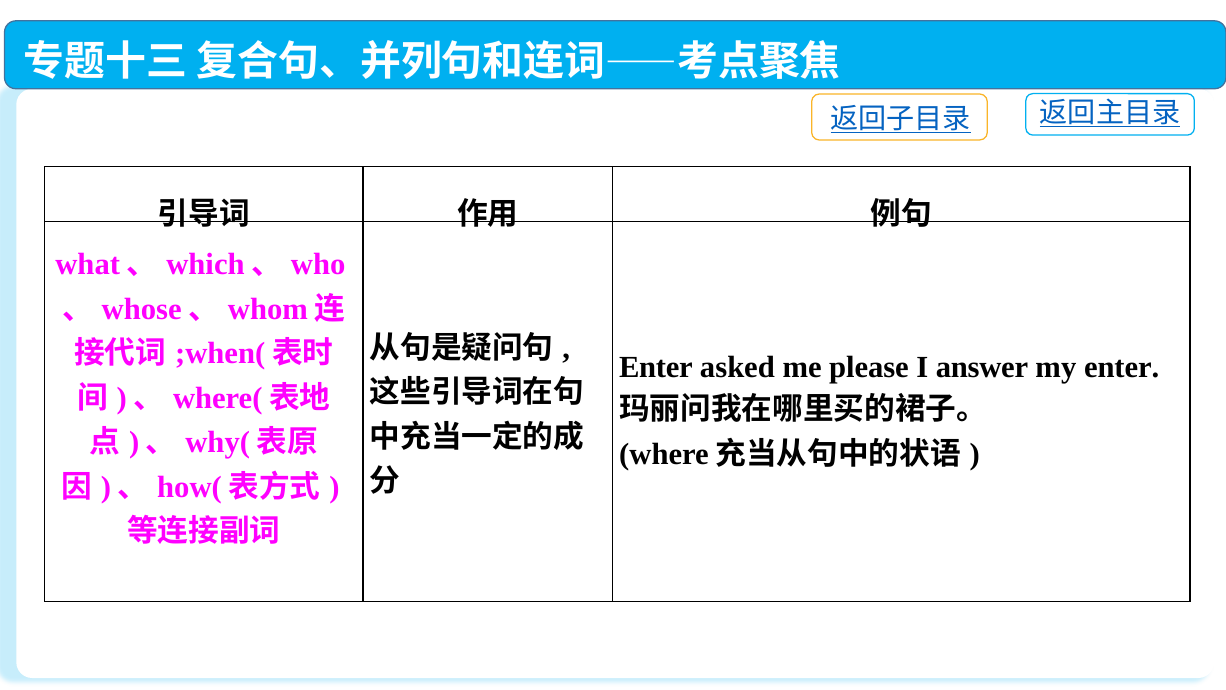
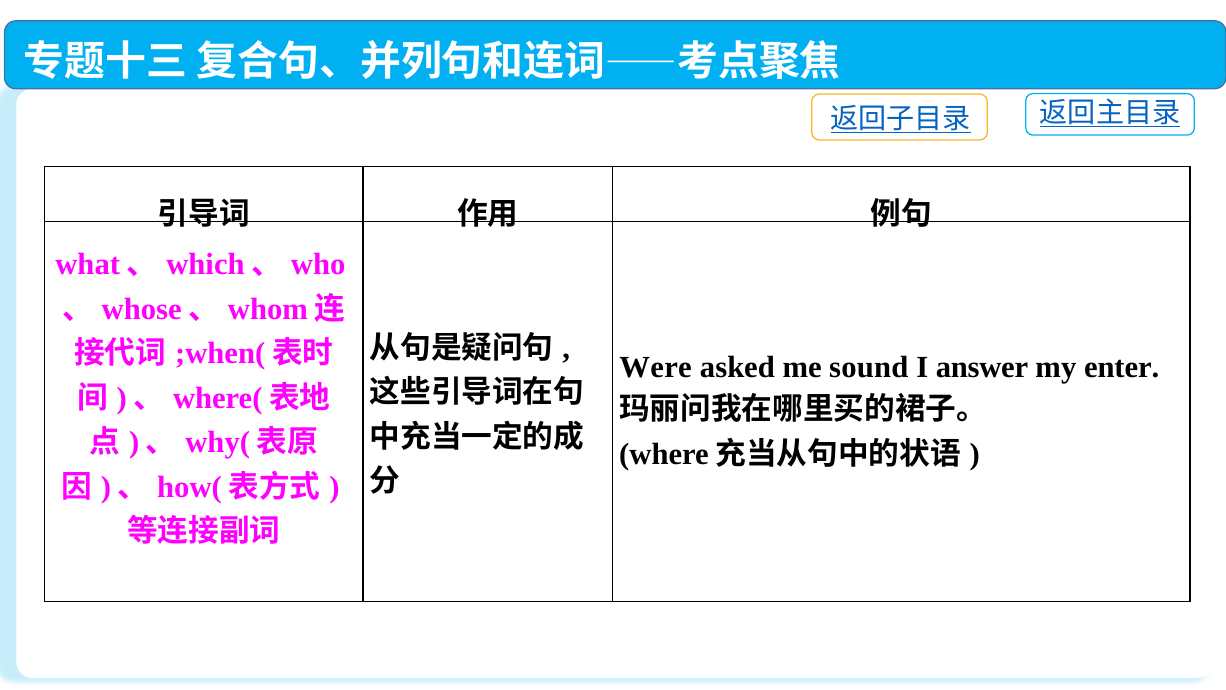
Enter at (656, 367): Enter -> Were
please: please -> sound
